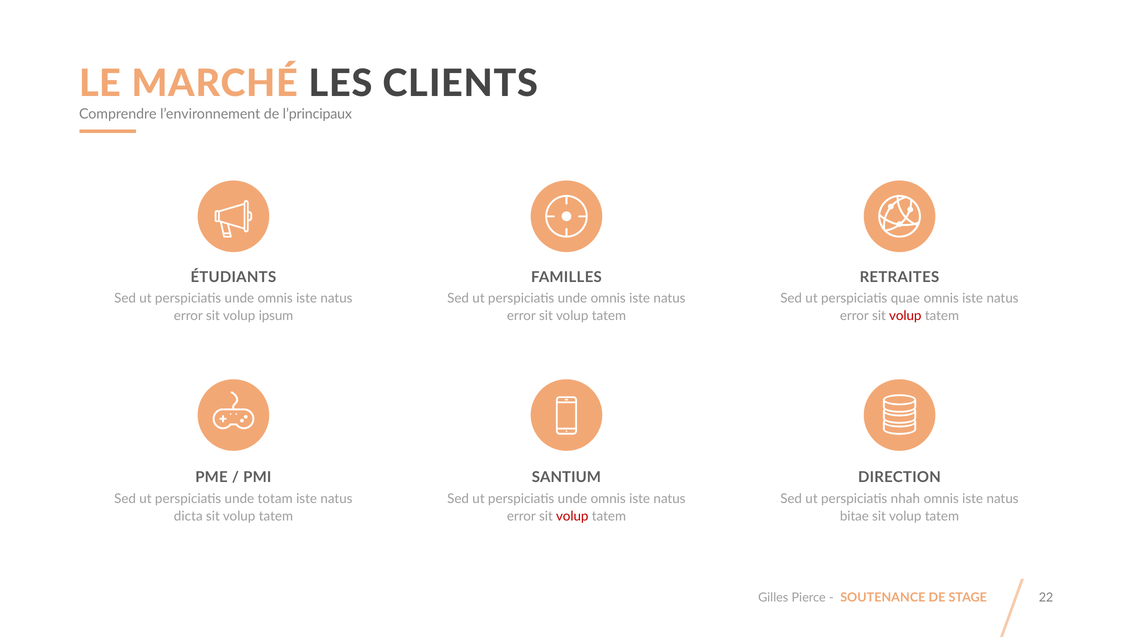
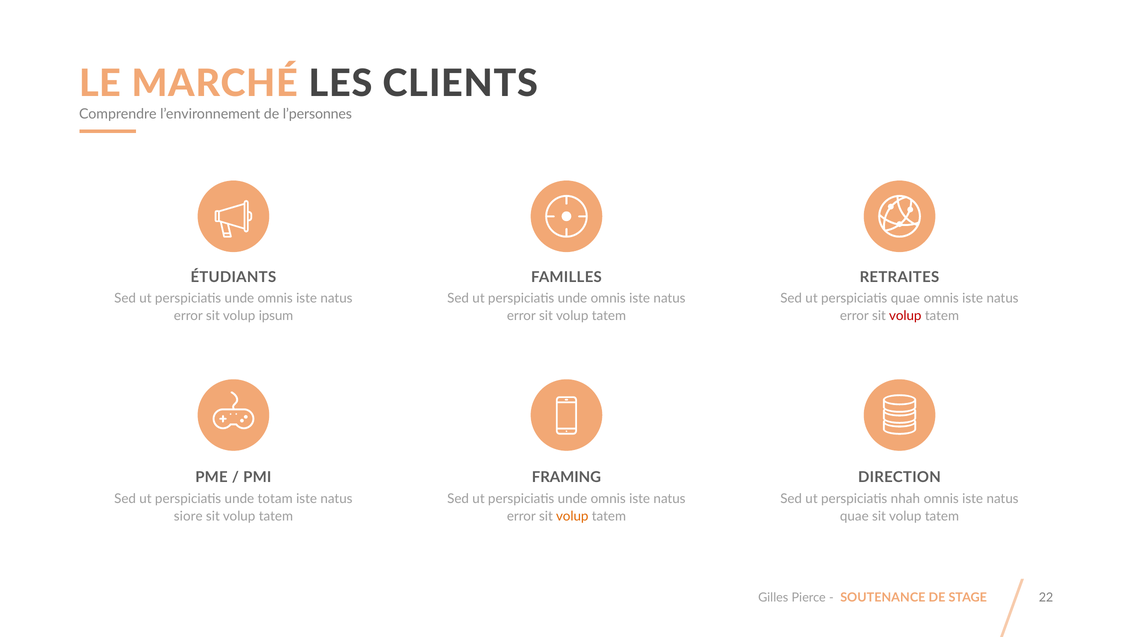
l’principaux: l’principaux -> l’personnes
SANTIUM: SANTIUM -> FRAMING
dicta: dicta -> siore
volup at (572, 516) colour: red -> orange
bitae at (854, 516): bitae -> quae
